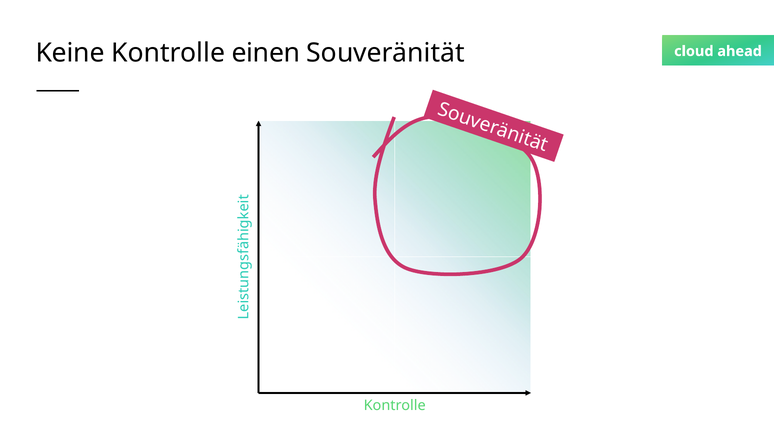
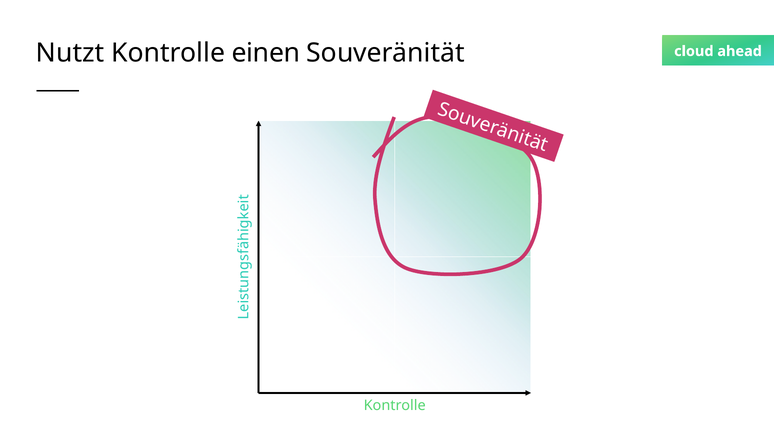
Keine: Keine -> Nutzt
